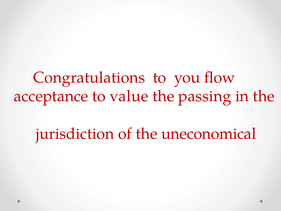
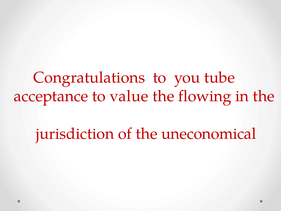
flow: flow -> tube
passing: passing -> flowing
